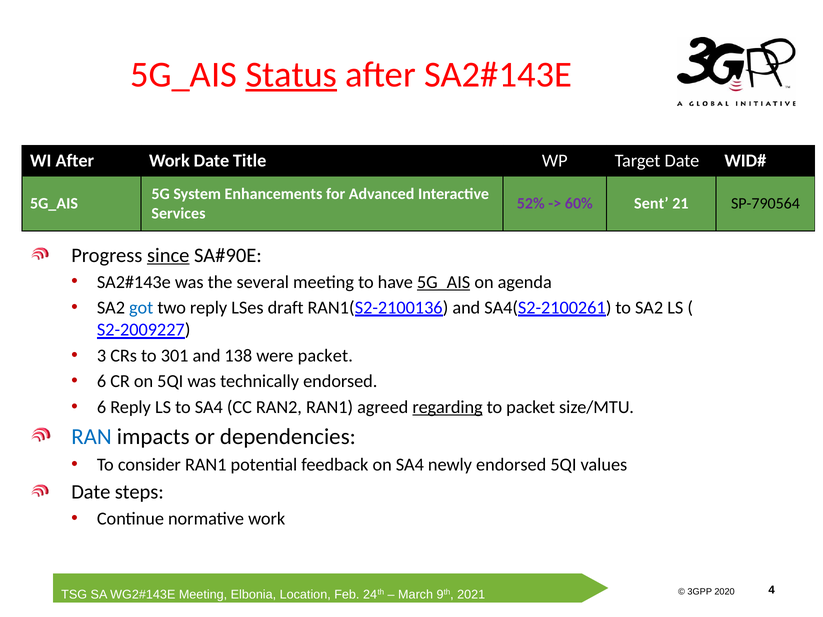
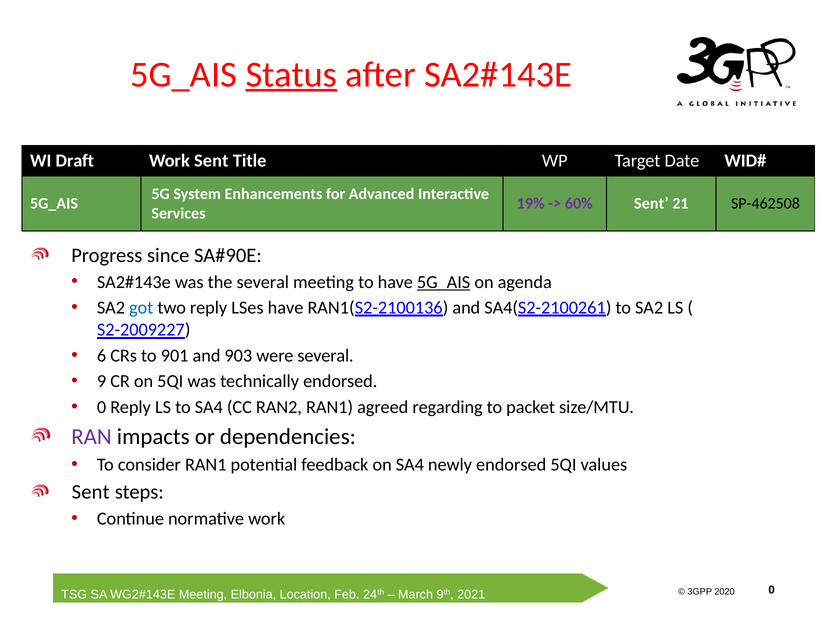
WI After: After -> Draft
Work Date: Date -> Sent
52%: 52% -> 19%
SP-790564: SP-790564 -> SP-462508
since underline: present -> none
LSes draft: draft -> have
3: 3 -> 6
301: 301 -> 901
138: 138 -> 903
were packet: packet -> several
6 at (102, 382): 6 -> 9
6 at (102, 407): 6 -> 0
regarding underline: present -> none
RAN colour: blue -> purple
Date at (91, 492): Date -> Sent
4 at (772, 590): 4 -> 0
